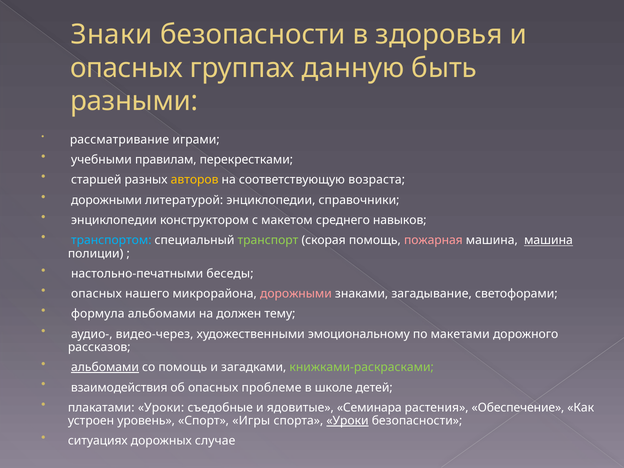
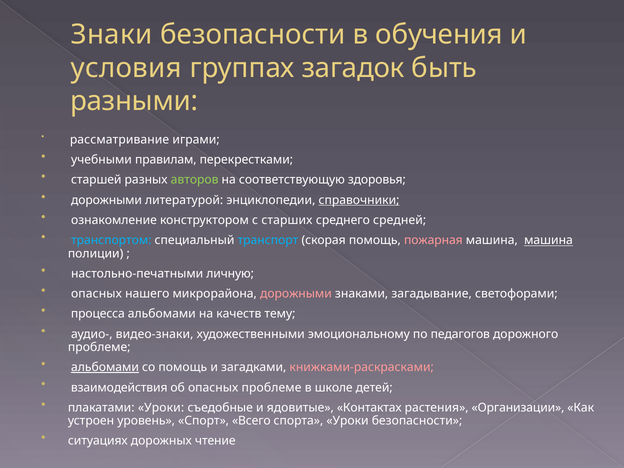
здоровья: здоровья -> обучения
опасных at (127, 68): опасных -> условия
данную: данную -> загадок
авторов colour: yellow -> light green
возраста: возраста -> здоровья
справочники underline: none -> present
энциклопедии at (114, 220): энциклопедии -> ознакомление
макетом: макетом -> старших
навыков: навыков -> средней
транспорт colour: light green -> light blue
беседы: беседы -> личную
формула: формула -> процесса
должен: должен -> качеств
видео-через: видео-через -> видео-знаки
макетами: макетами -> педагогов
рассказов at (99, 347): рассказов -> проблеме
книжками-раскрасками colour: light green -> pink
Семинара: Семинара -> Контактах
Обеспечение: Обеспечение -> Организации
Игры: Игры -> Всего
Уроки at (348, 421) underline: present -> none
случае: случае -> чтение
